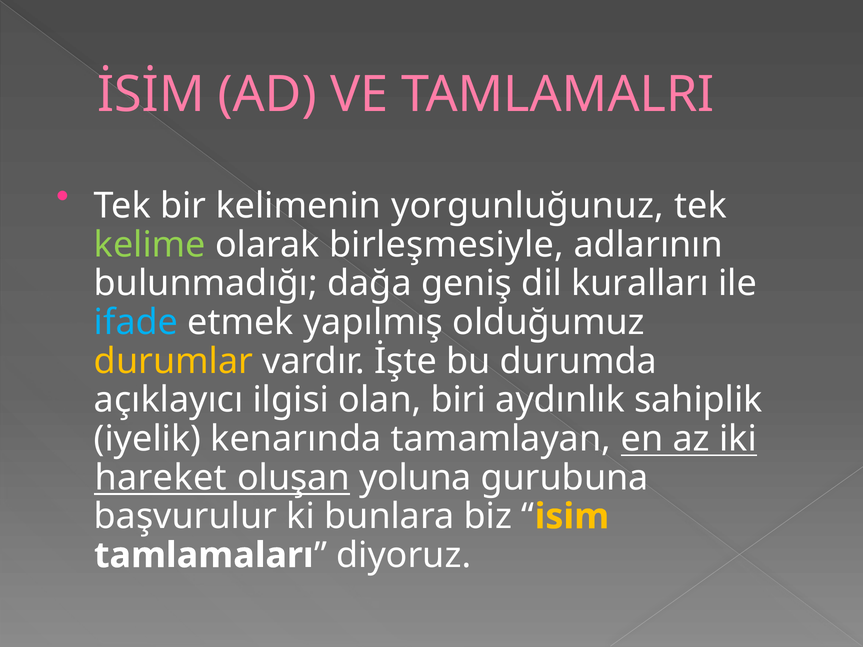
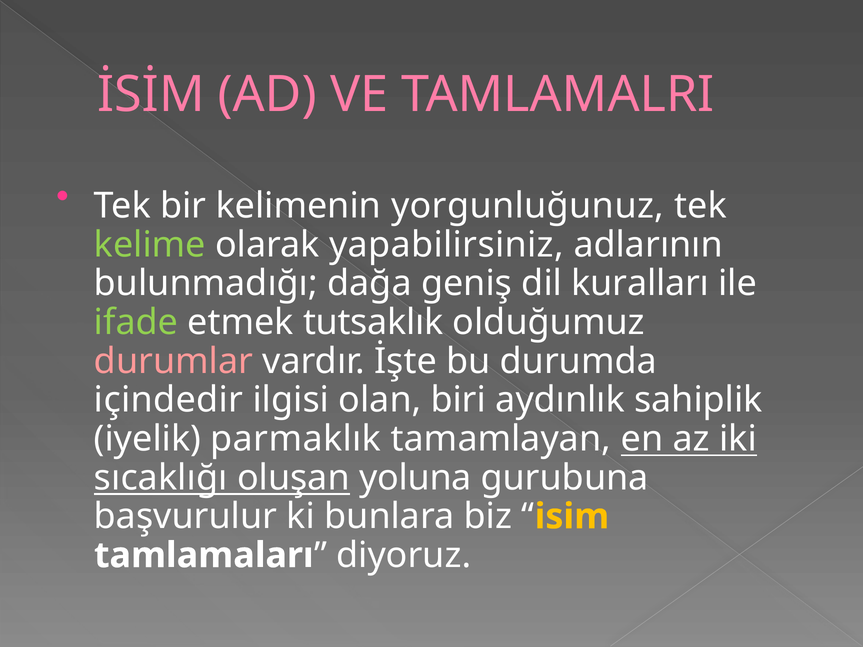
birleşmesiyle: birleşmesiyle -> yapabilirsiniz
ifade colour: light blue -> light green
yapılmış: yapılmış -> tutsaklık
durumlar colour: yellow -> pink
açıklayıcı: açıklayıcı -> içindedir
kenarında: kenarında -> parmaklık
hareket: hareket -> sıcaklığı
